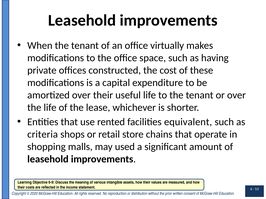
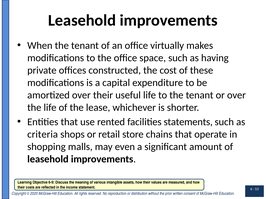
equivalent: equivalent -> statements
used: used -> even
